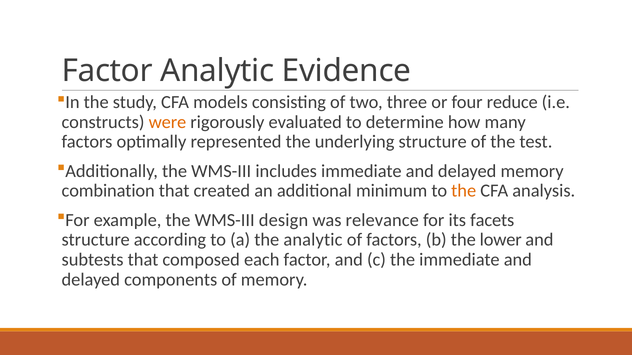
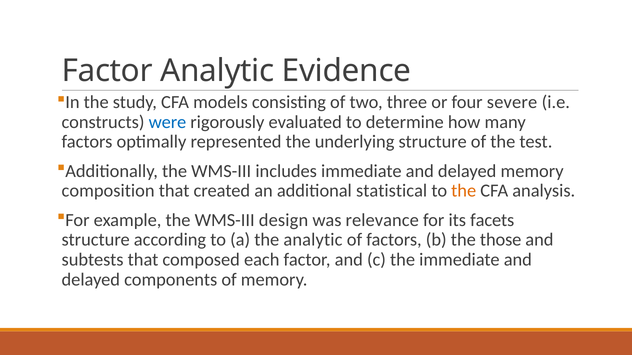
reduce: reduce -> severe
were colour: orange -> blue
combination: combination -> composition
minimum: minimum -> statistical
lower: lower -> those
